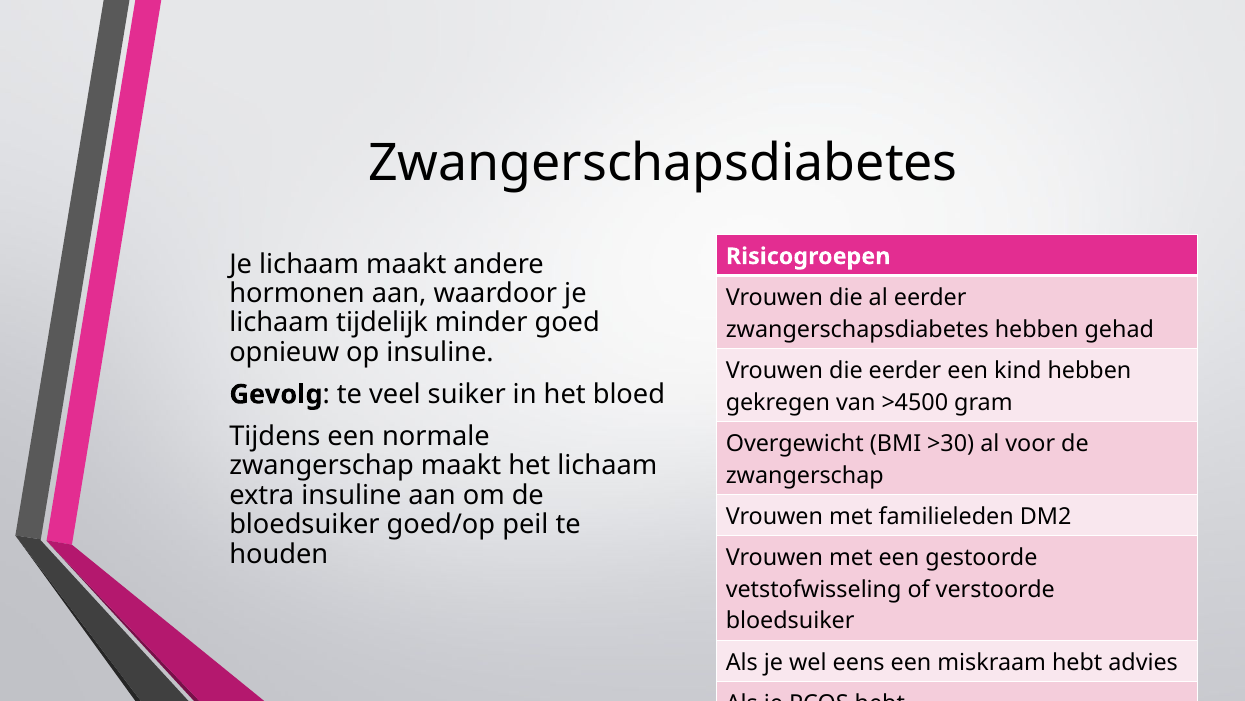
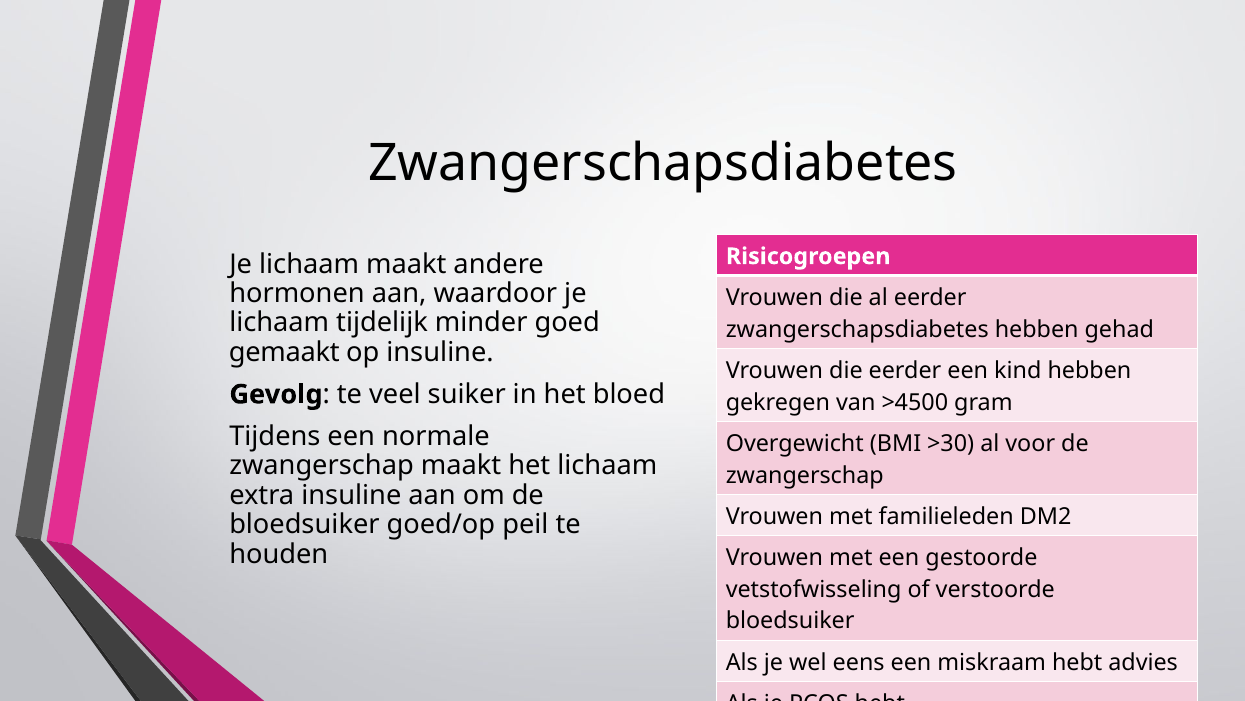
opnieuw: opnieuw -> gemaakt
